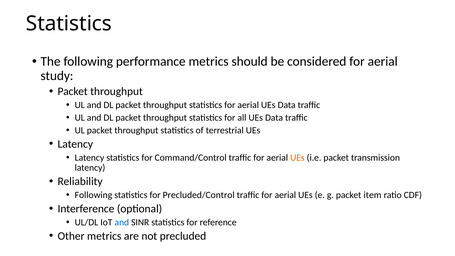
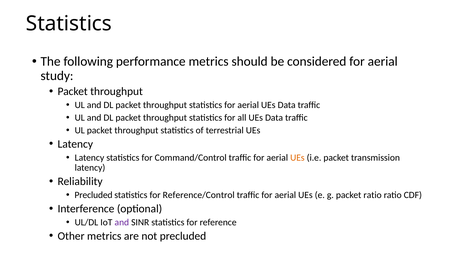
Following at (93, 195): Following -> Precluded
Precluded/Control: Precluded/Control -> Reference/Control
packet item: item -> ratio
and at (122, 222) colour: blue -> purple
